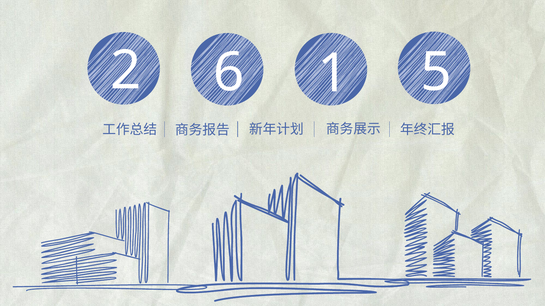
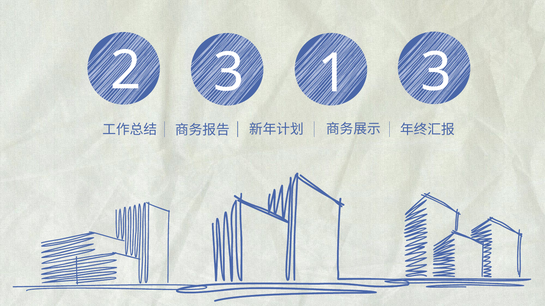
2 6: 6 -> 3
1 5: 5 -> 3
